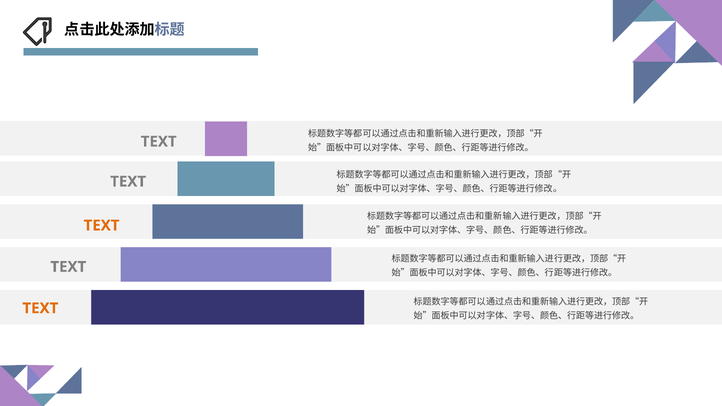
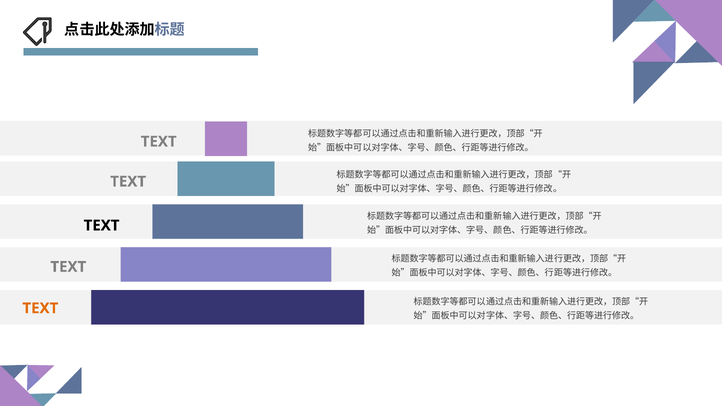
TEXT at (102, 226) colour: orange -> black
